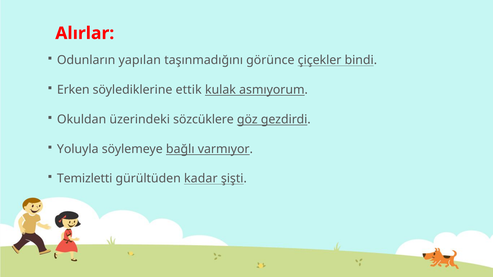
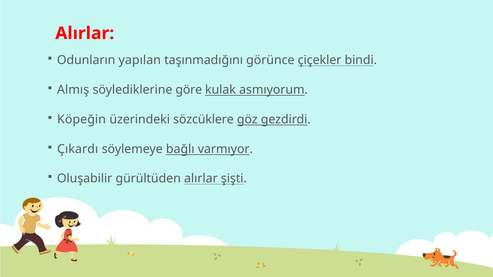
Erken: Erken -> Almış
ettik: ettik -> göre
Okuldan: Okuldan -> Köpeğin
Yoluyla: Yoluyla -> Çıkardı
Temizletti: Temizletti -> Oluşabilir
gürültüden kadar: kadar -> alırlar
